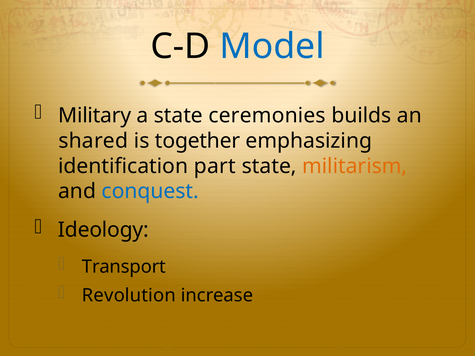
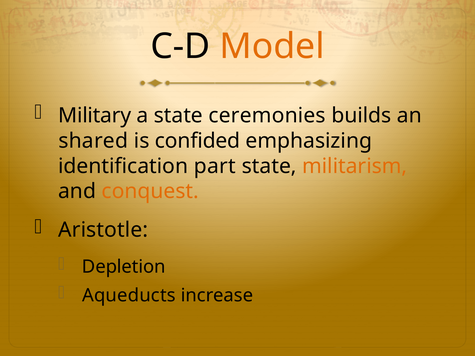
Model colour: blue -> orange
together: together -> confided
conquest colour: blue -> orange
Ideology: Ideology -> Aristotle
Transport: Transport -> Depletion
Revolution: Revolution -> Aqueducts
